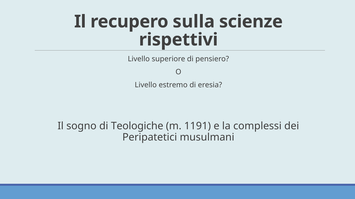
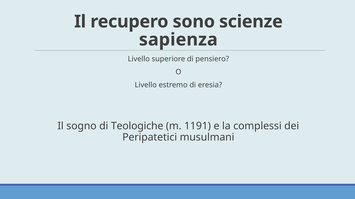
sulla: sulla -> sono
rispettivi: rispettivi -> sapienza
